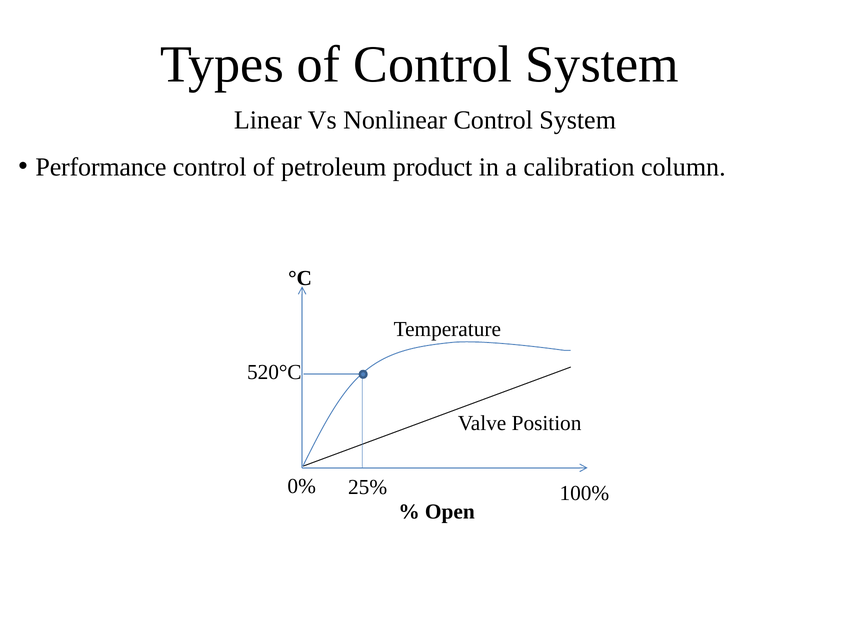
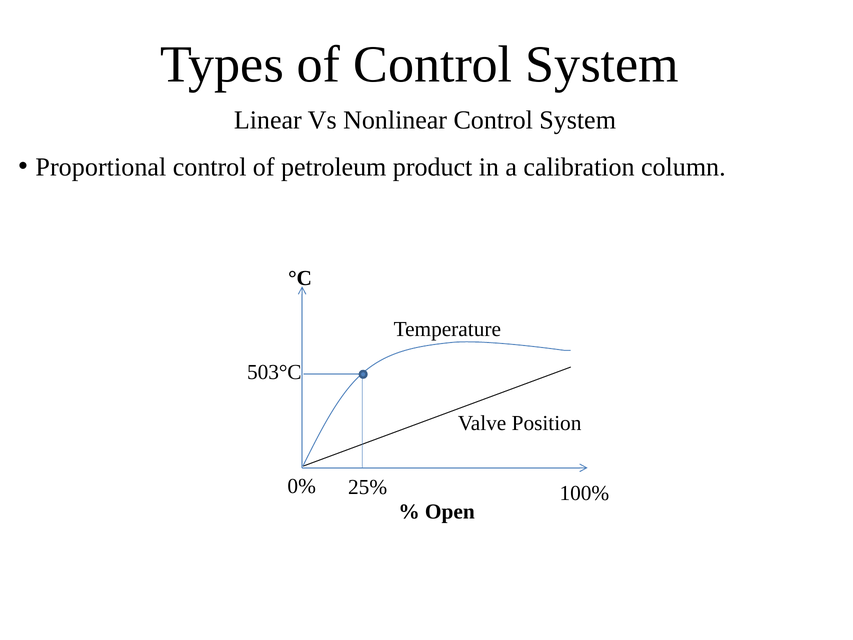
Performance: Performance -> Proportional
520°C: 520°C -> 503°C
